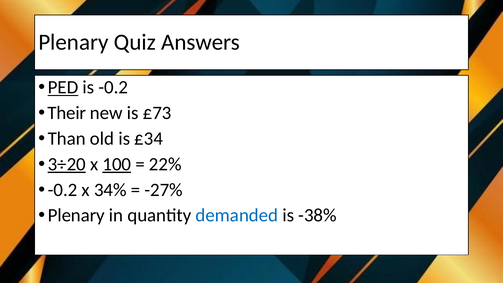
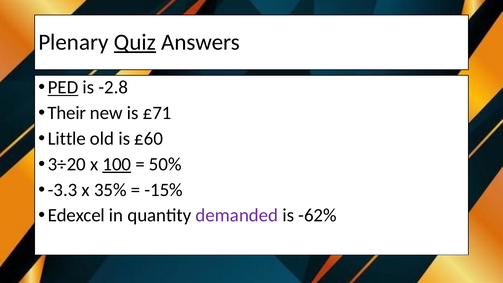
Quiz underline: none -> present
is -0.2: -0.2 -> -2.8
£73: £73 -> £71
Than: Than -> Little
£34: £34 -> £60
3÷20 underline: present -> none
22%: 22% -> 50%
-0.2 at (63, 190): -0.2 -> -3.3
34%: 34% -> 35%
-27%: -27% -> -15%
Plenary at (76, 215): Plenary -> Edexcel
demanded colour: blue -> purple
-38%: -38% -> -62%
